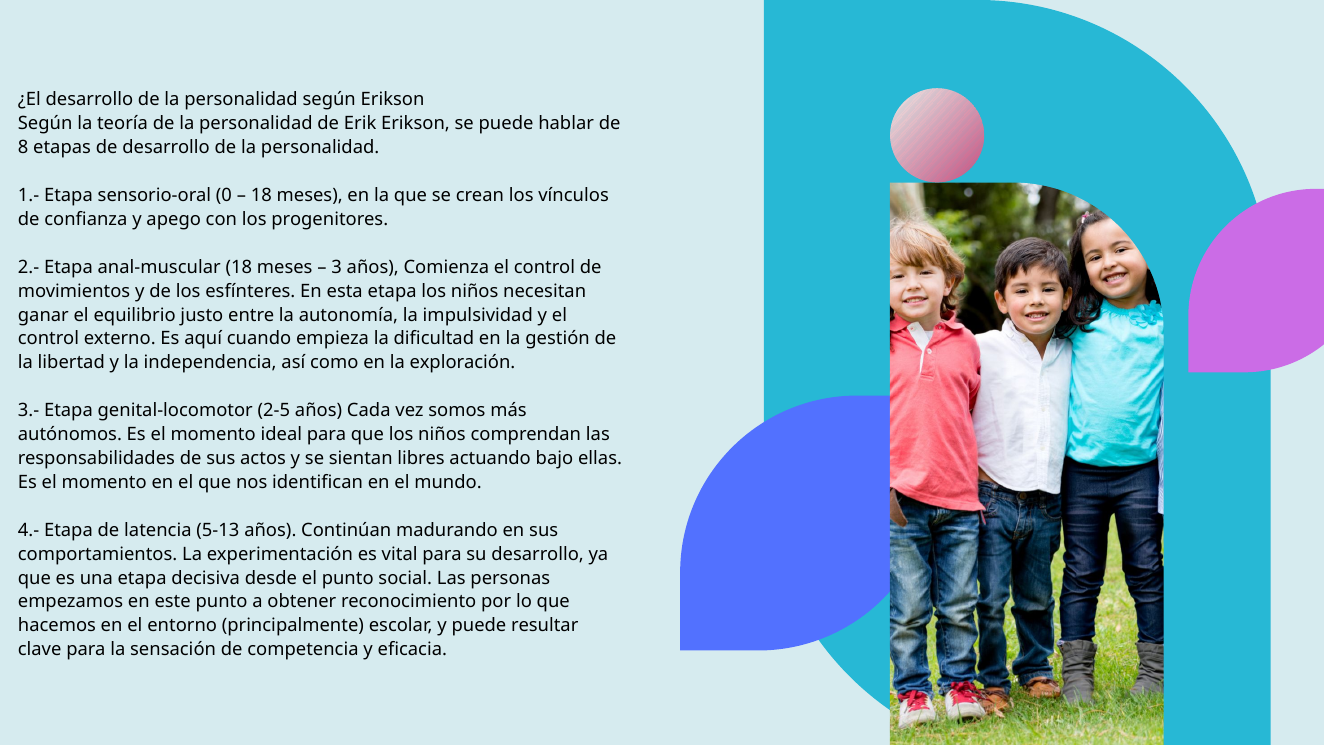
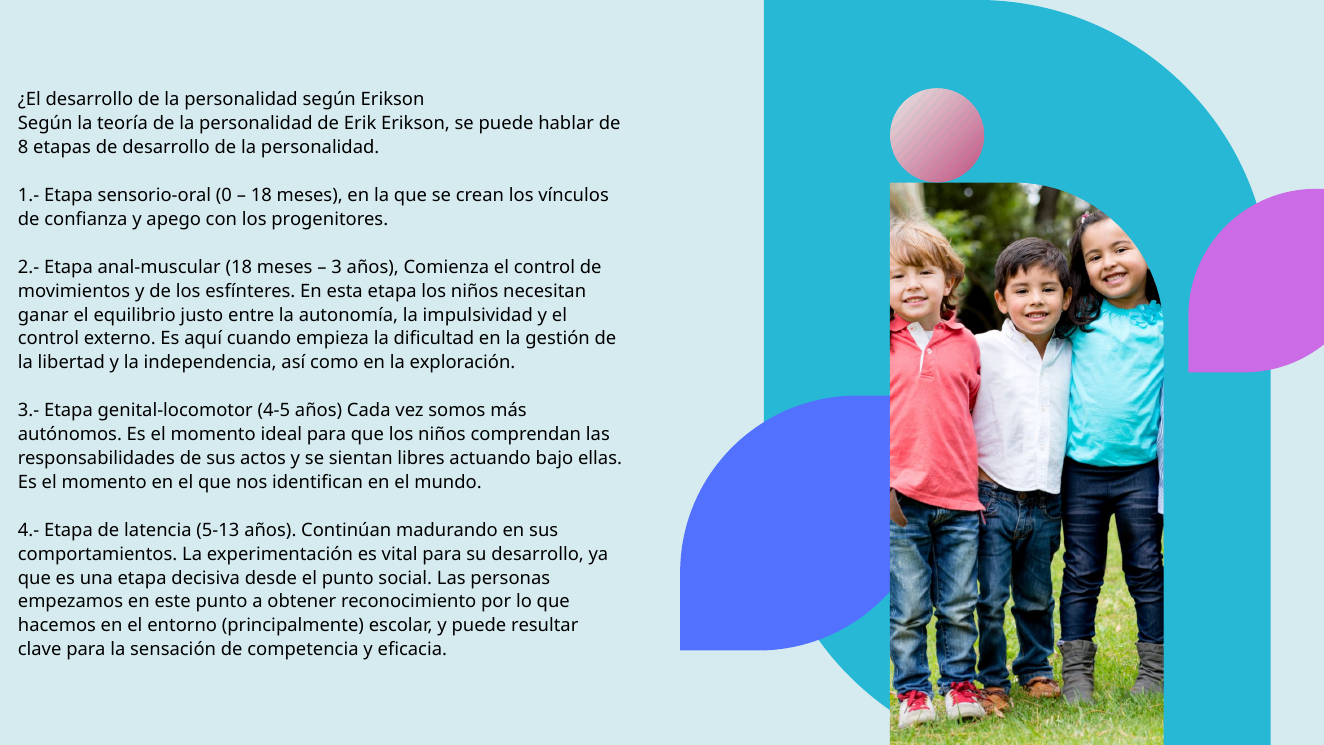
2-5: 2-5 -> 4-5
